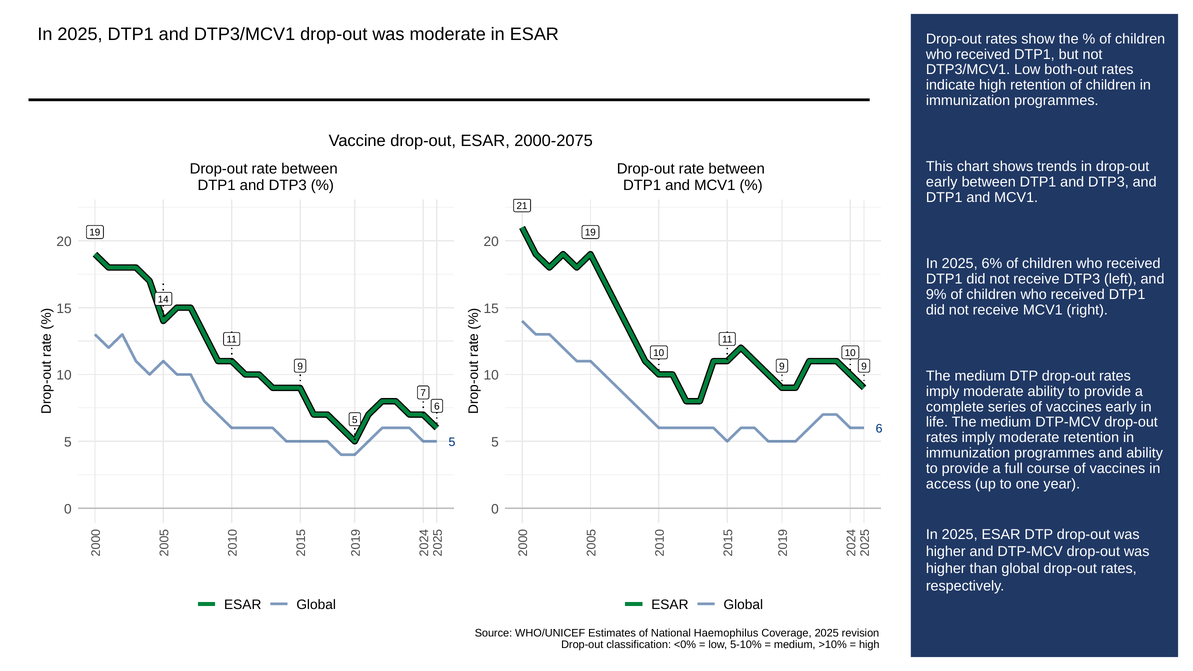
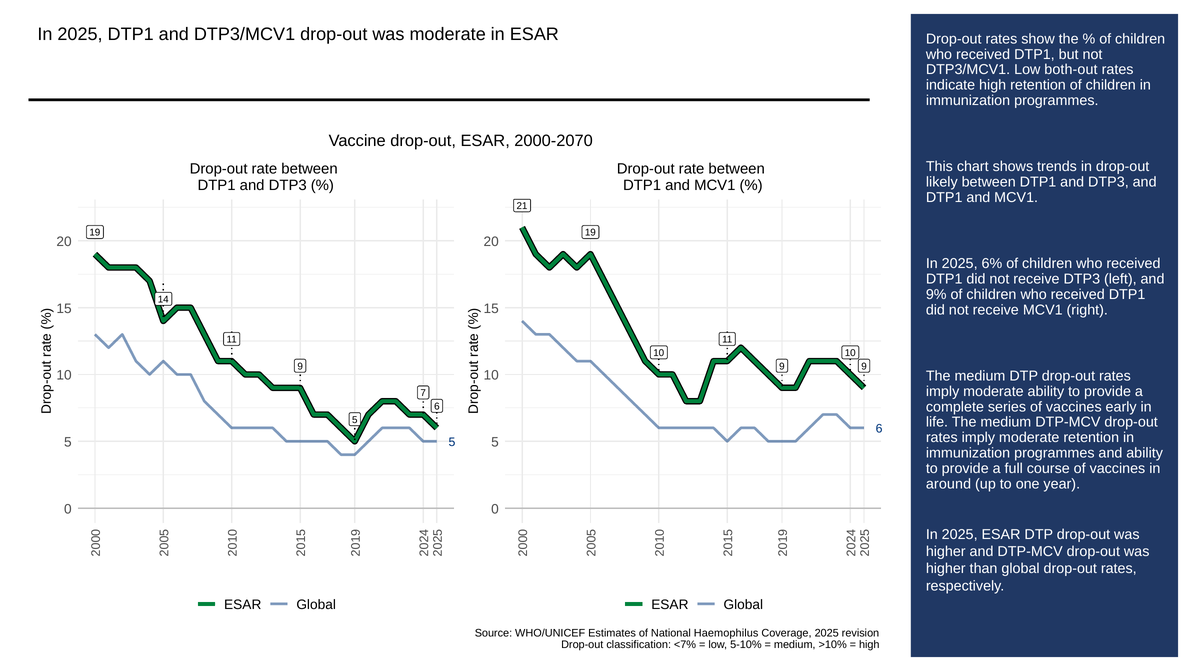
2000-2075: 2000-2075 -> 2000-2070
early at (942, 182): early -> likely
access: access -> around
<0%: <0% -> <7%
